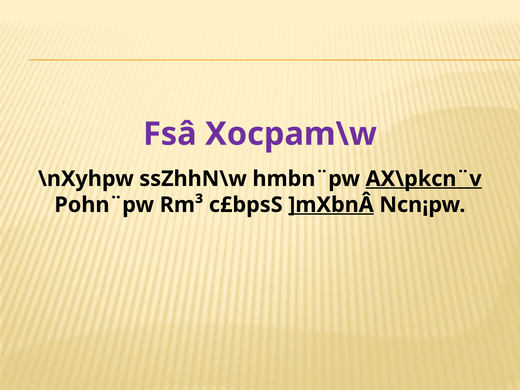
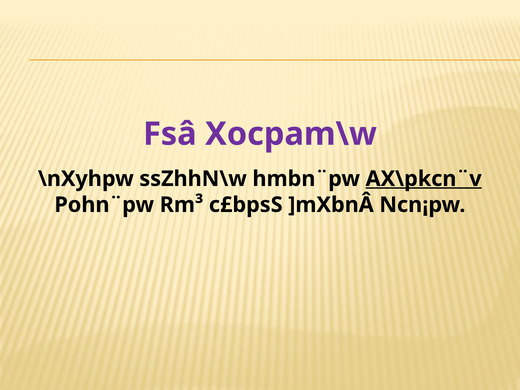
]mXbnÂ underline: present -> none
